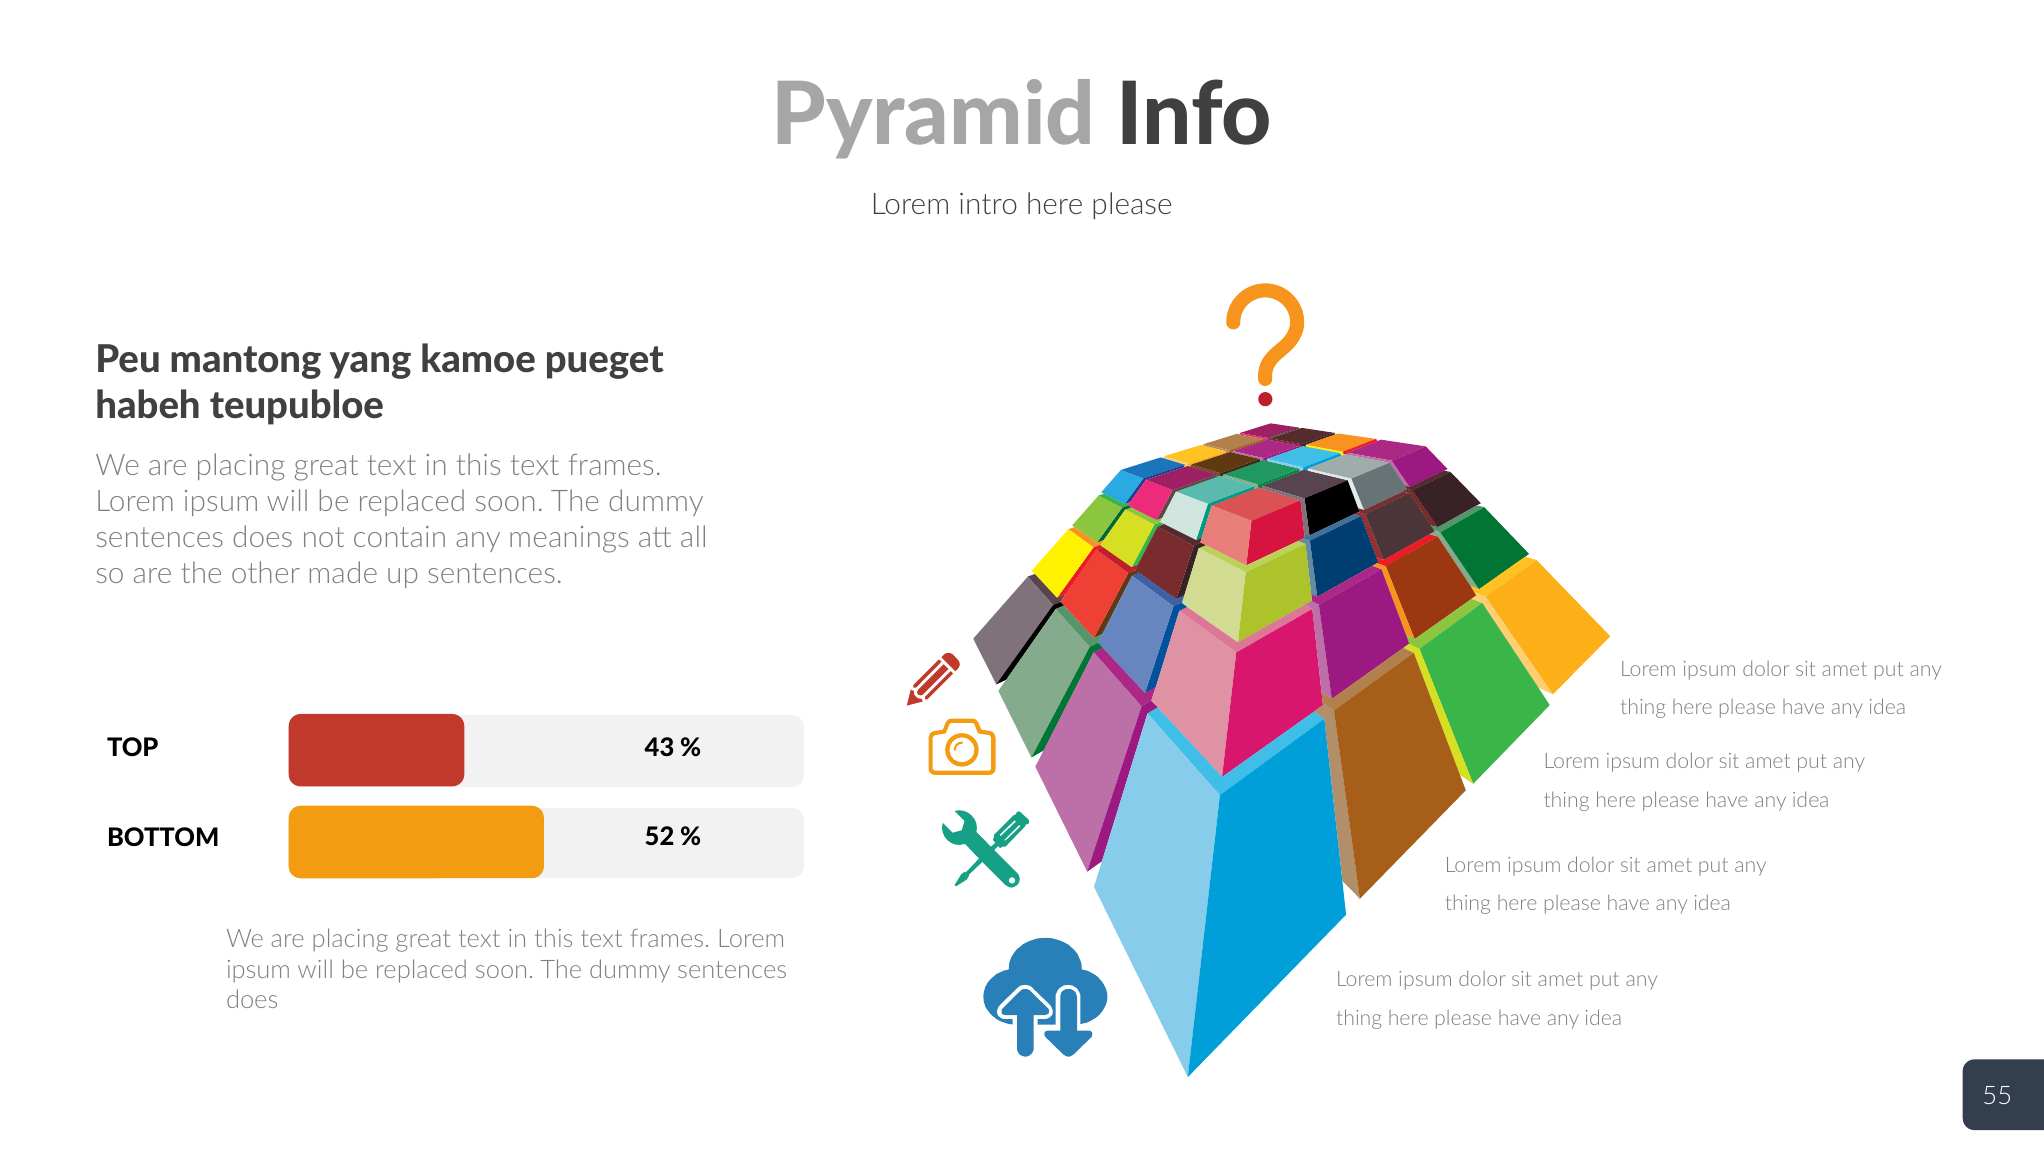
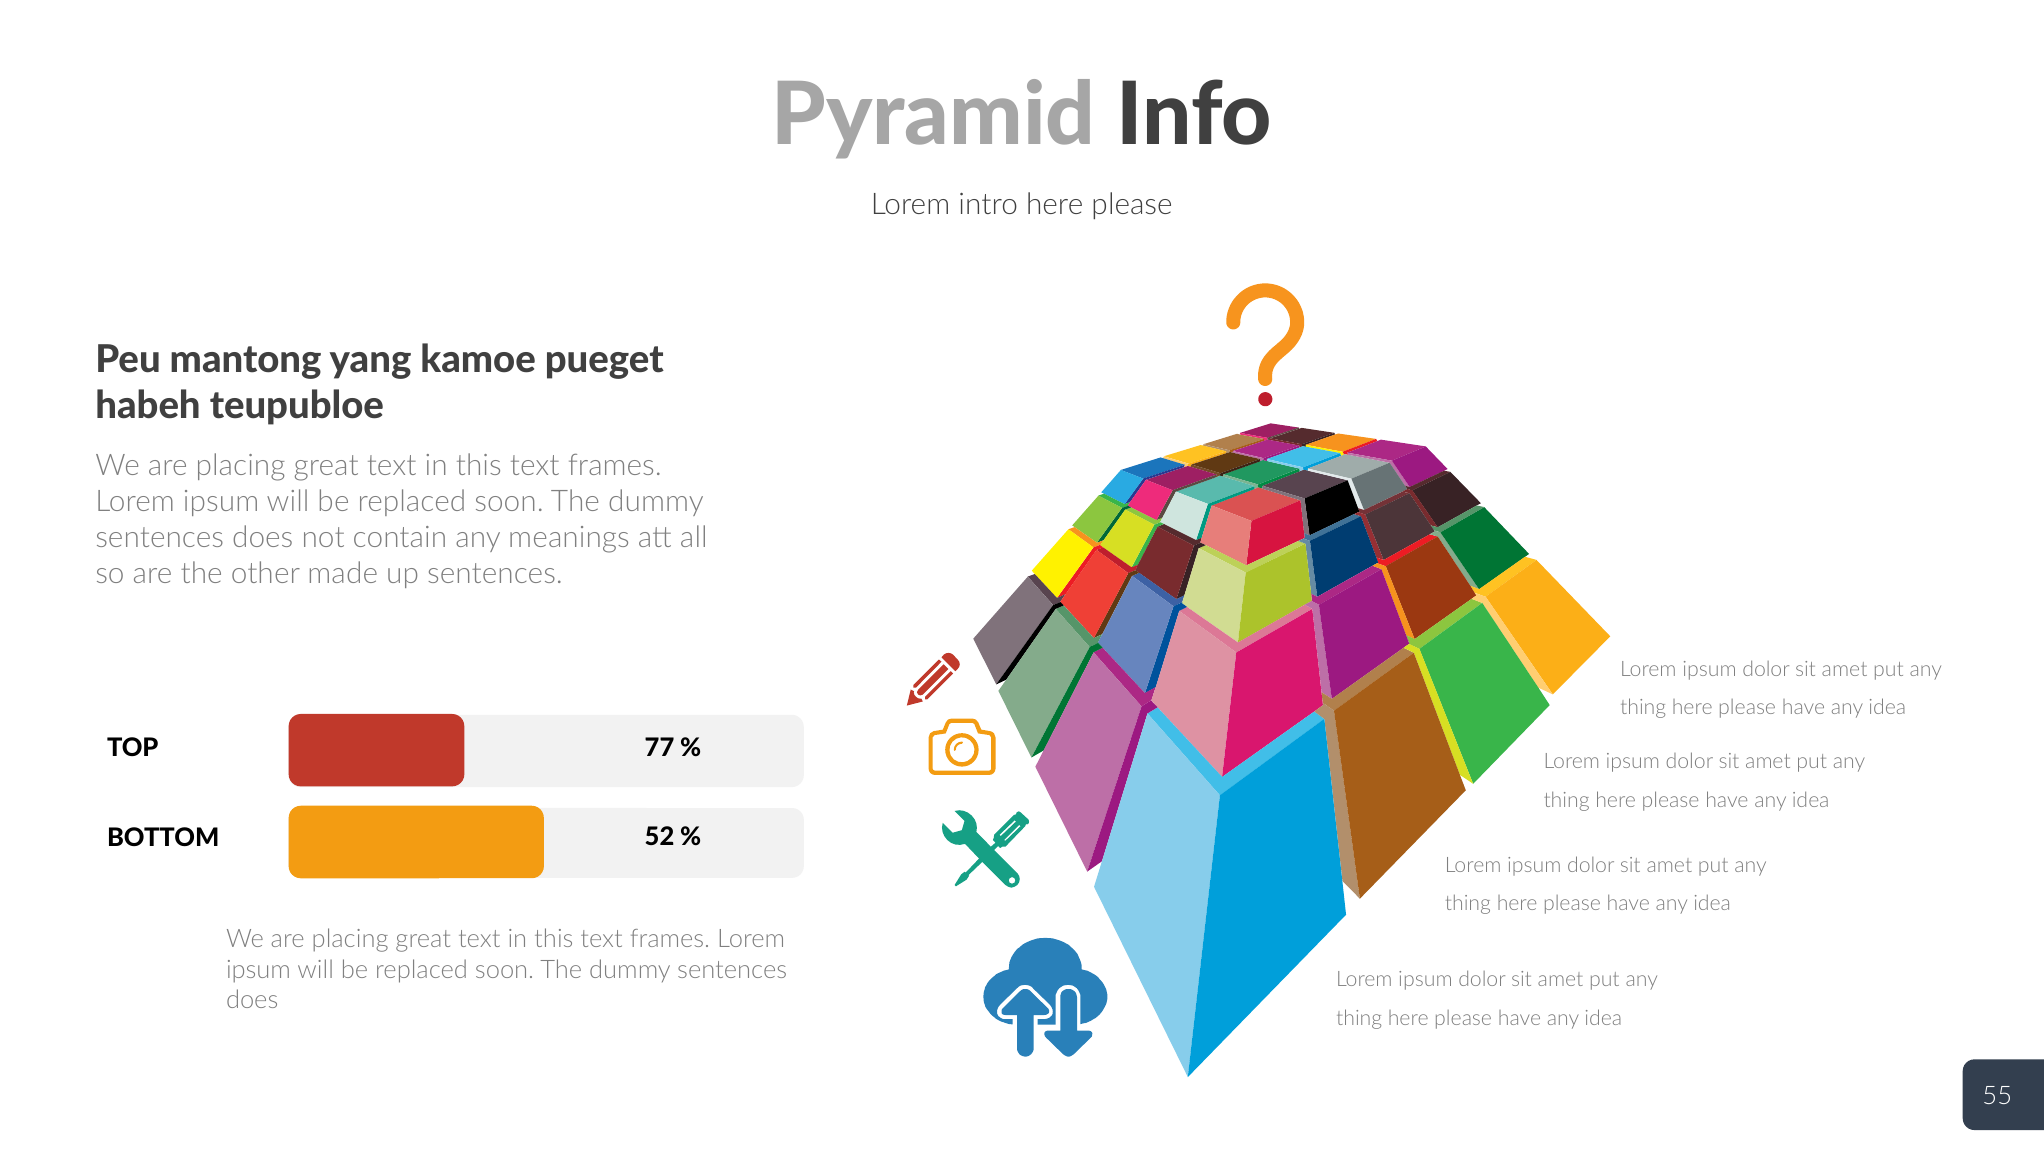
43: 43 -> 77
